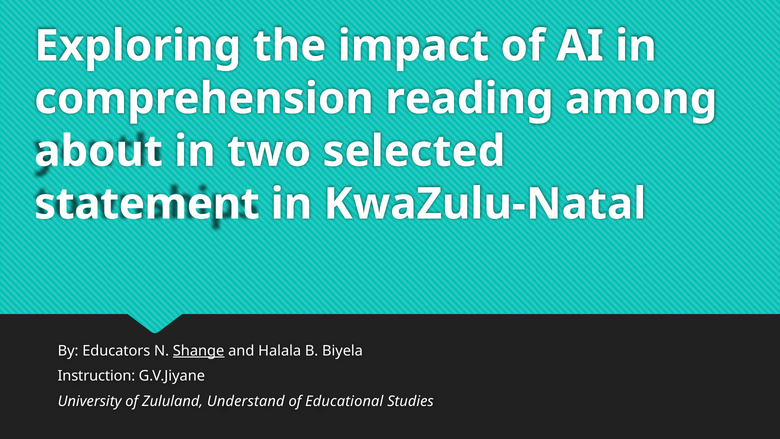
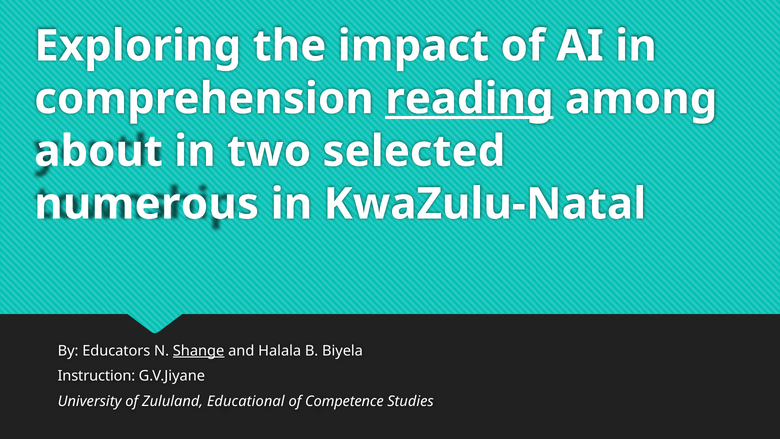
reading underline: none -> present
statement: statement -> numerous
Understand: Understand -> Educational
Educational: Educational -> Competence
